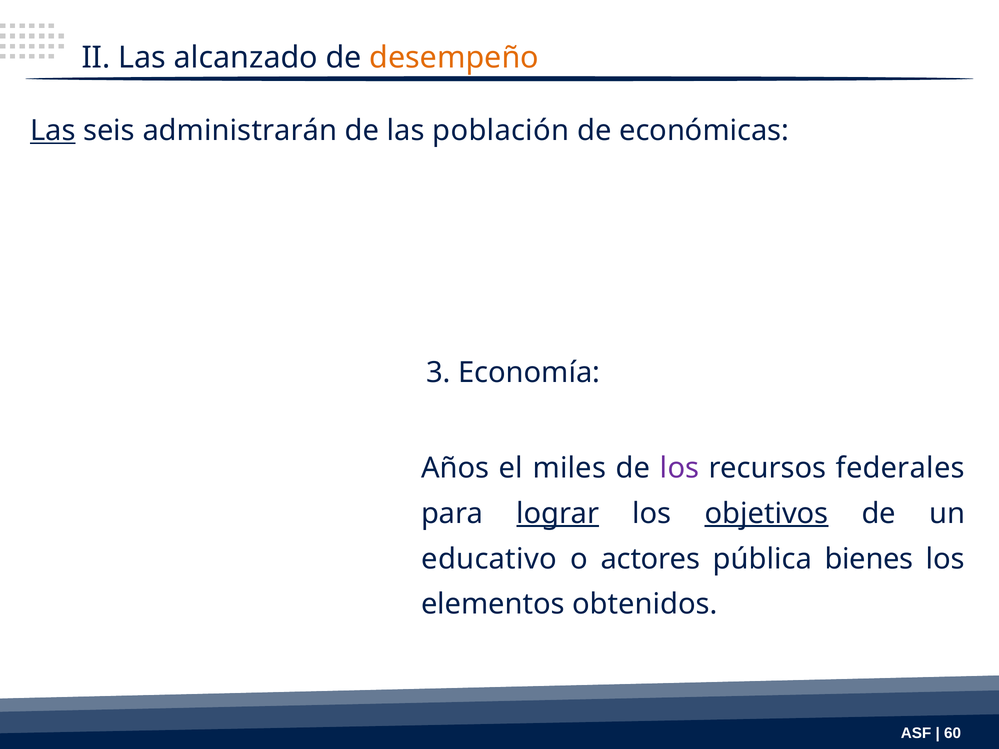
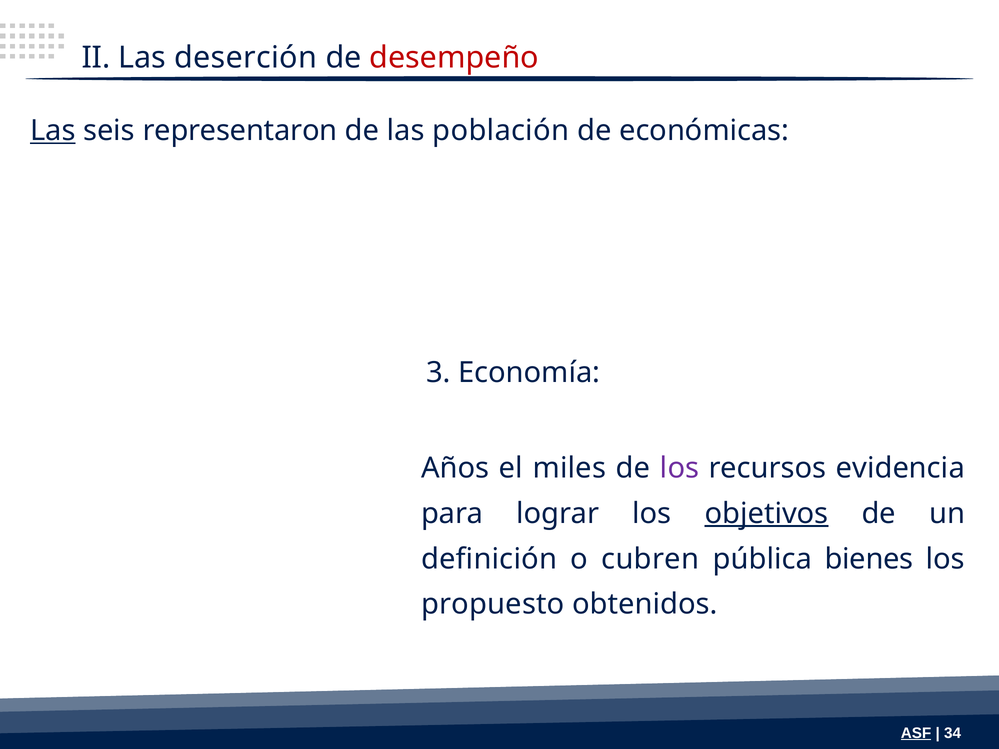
alcanzado: alcanzado -> deserción
desempeño colour: orange -> red
administrarán: administrarán -> representaron
federales: federales -> evidencia
lograr underline: present -> none
educativo: educativo -> definición
actores: actores -> cubren
elementos: elementos -> propuesto
ASF underline: none -> present
60: 60 -> 34
